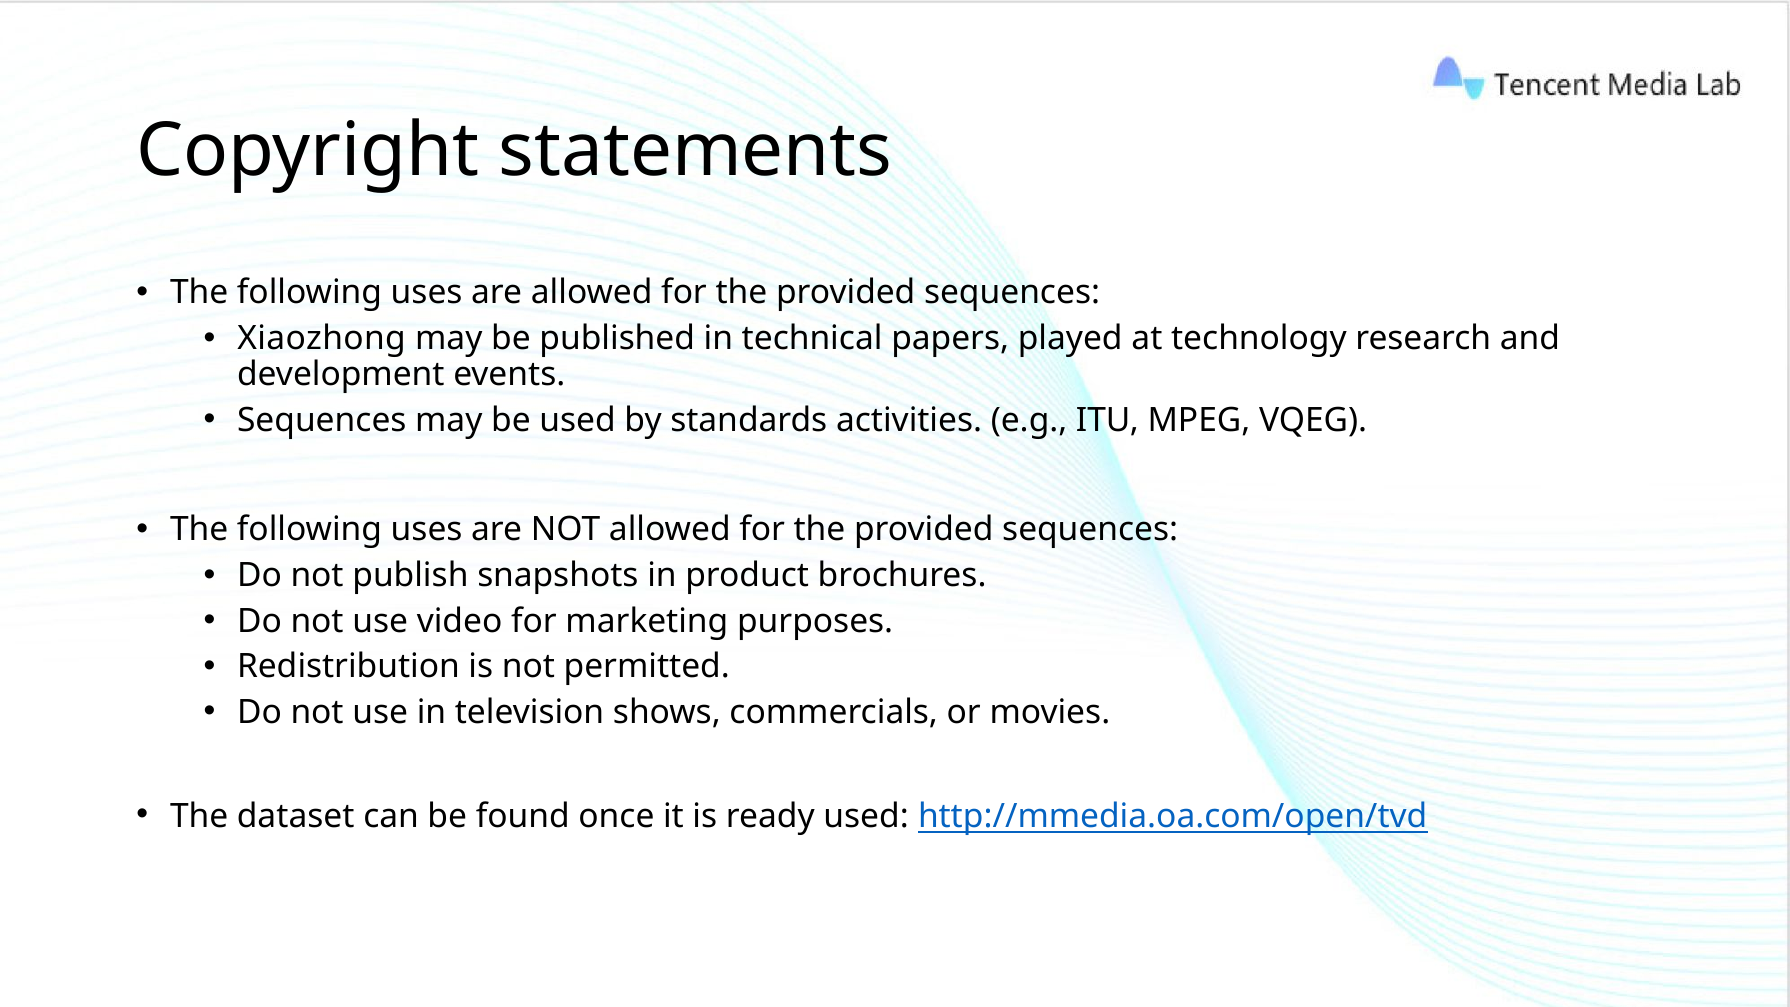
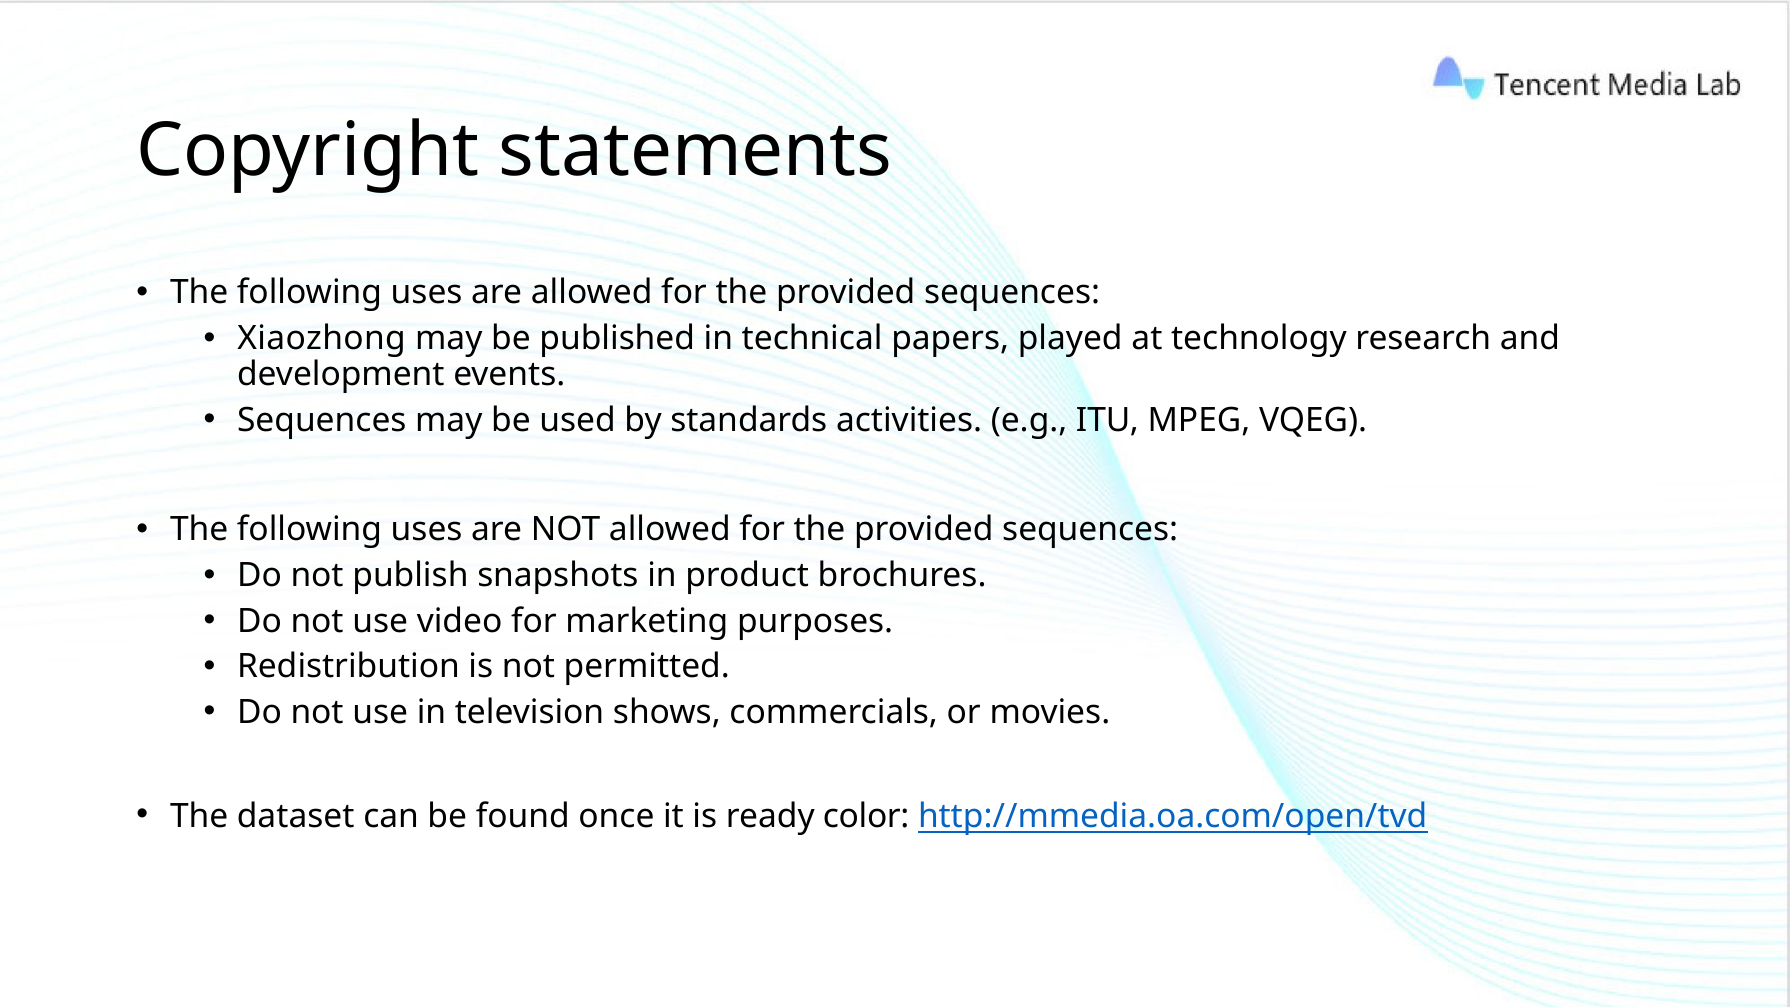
ready used: used -> color
